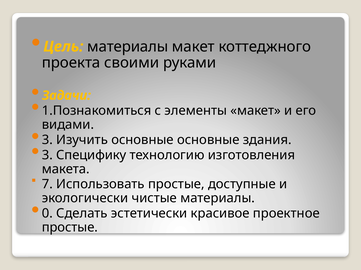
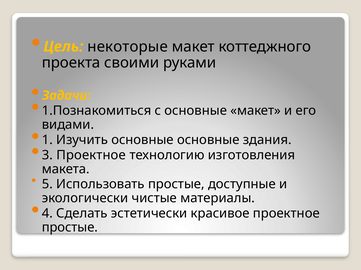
Цель материалы: материалы -> некоторые
с элементы: элементы -> основные
3 at (47, 140): 3 -> 1
3 Специфику: Специфику -> Проектное
7: 7 -> 5
0: 0 -> 4
